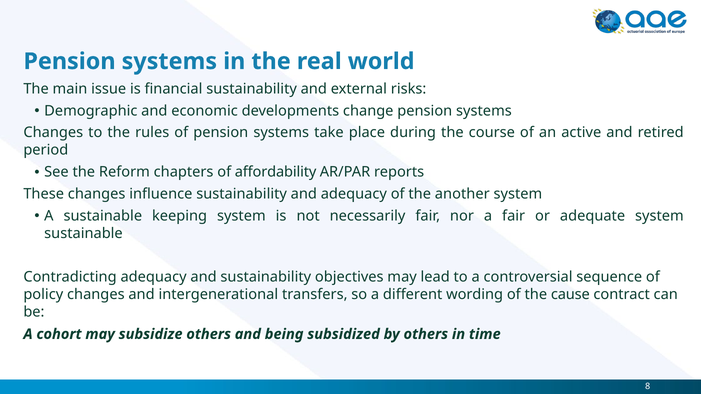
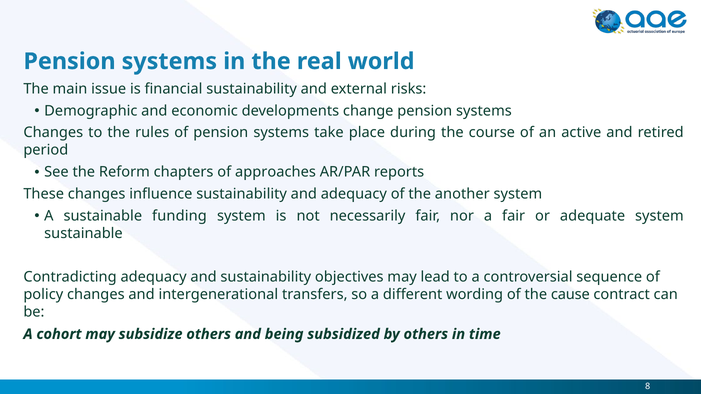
affordability: affordability -> approaches
keeping: keeping -> funding
